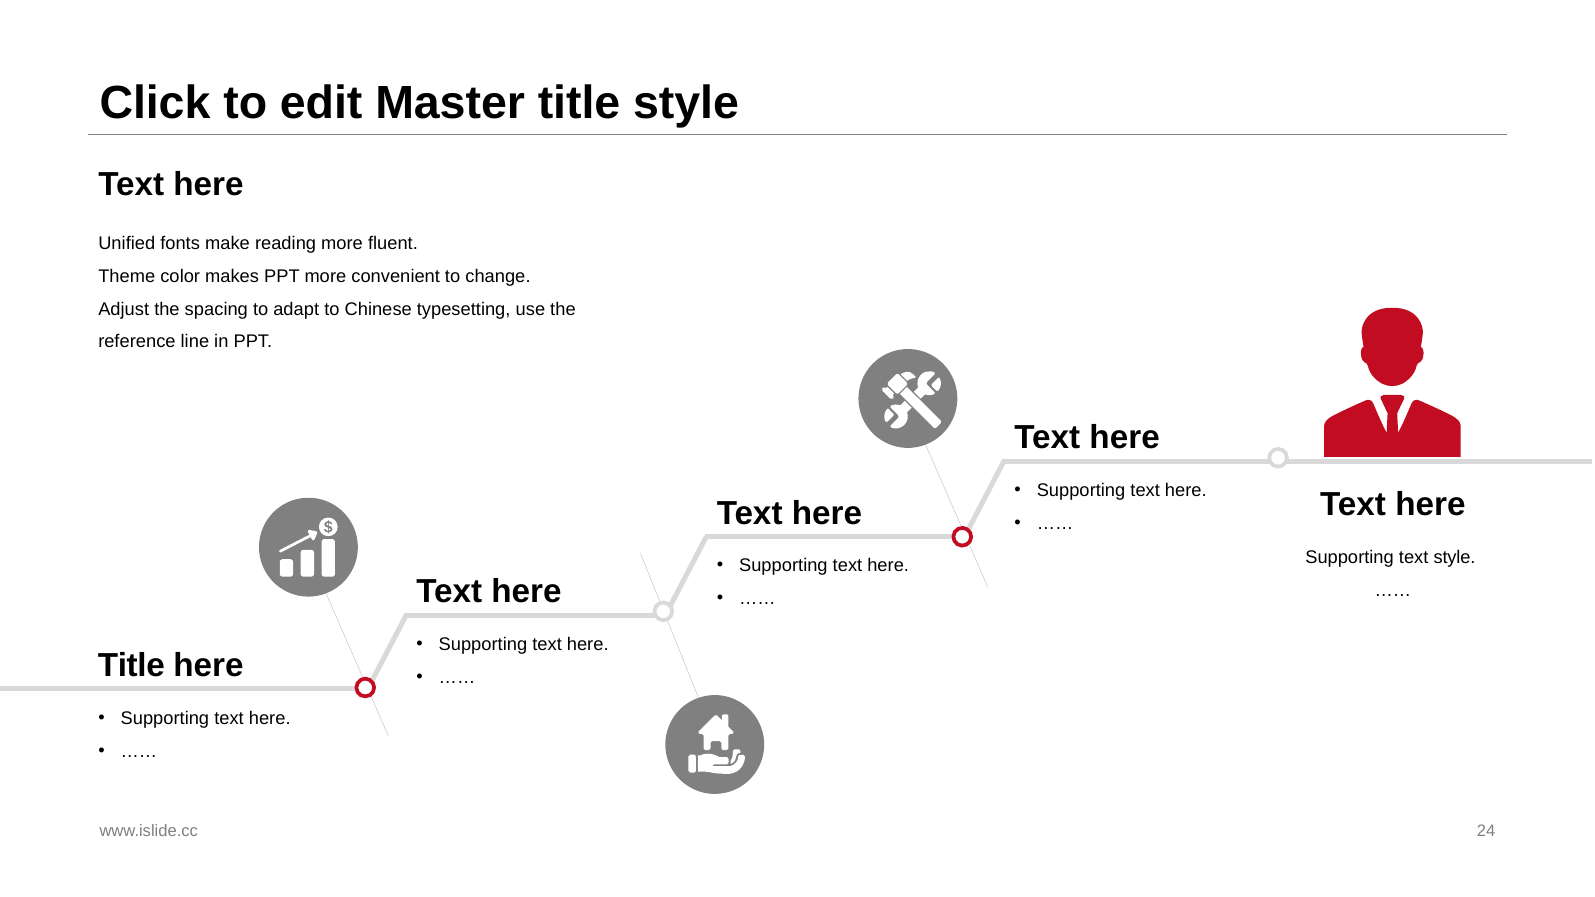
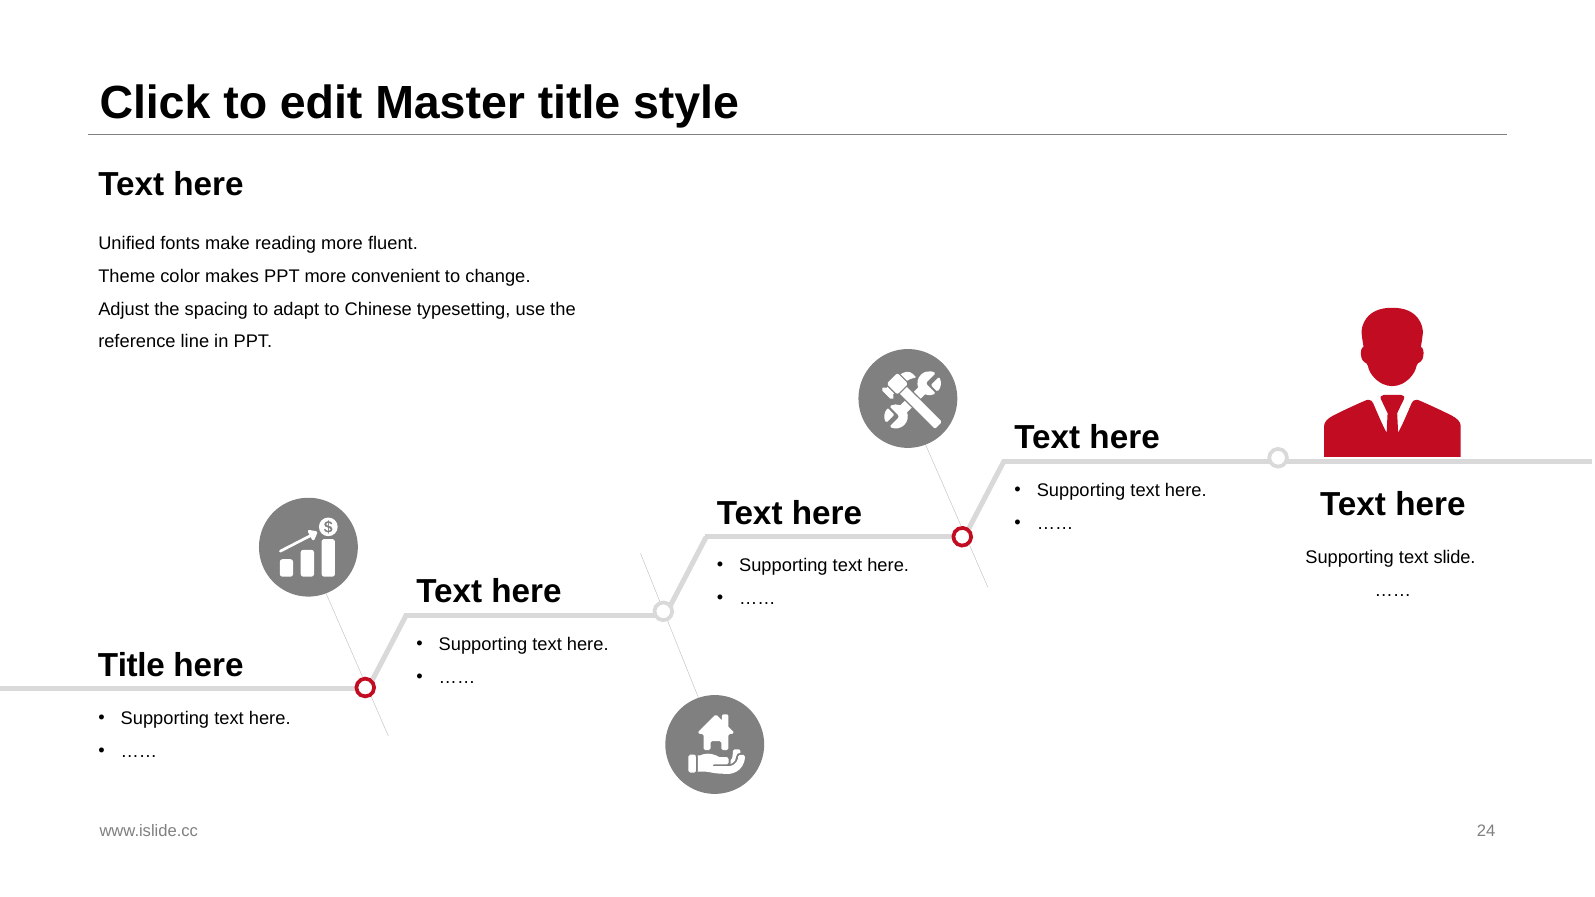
text style: style -> slide
